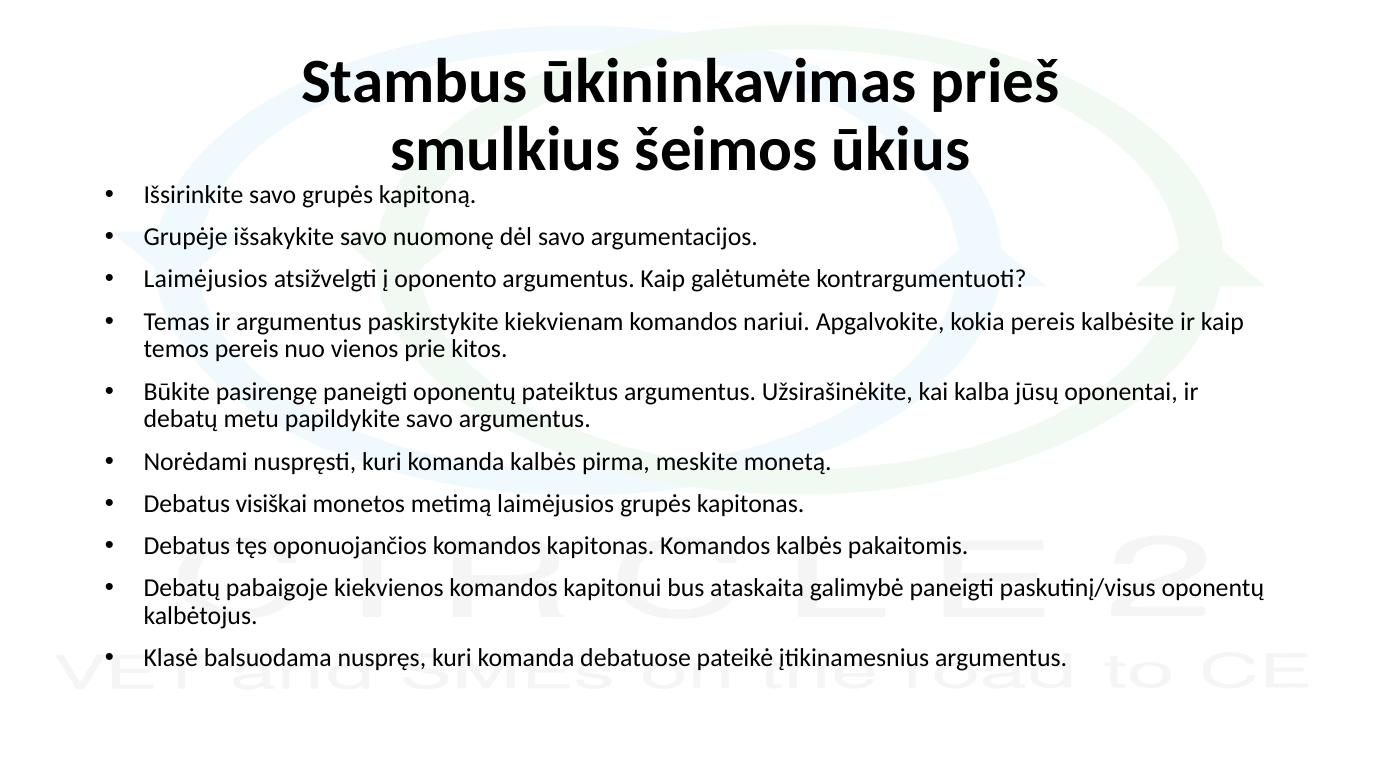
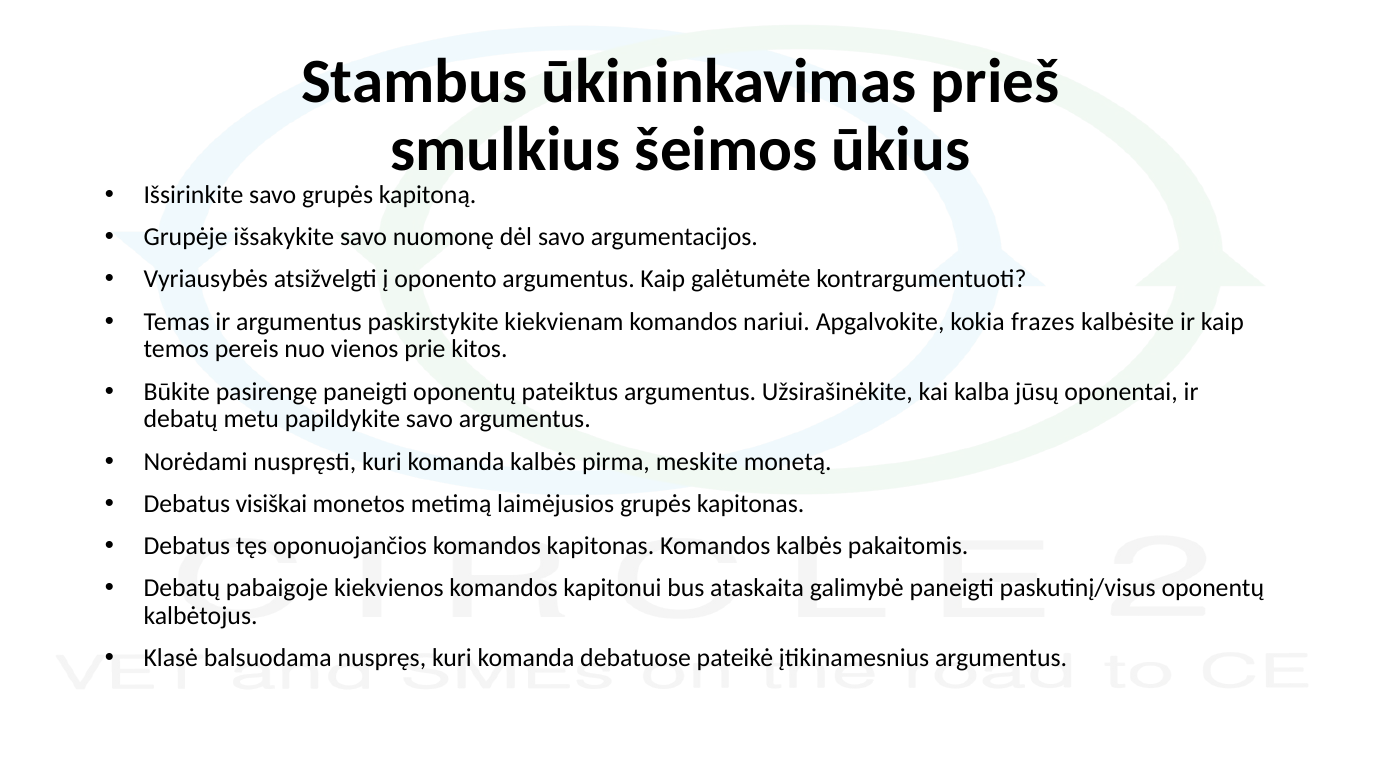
Laimėjusios at (206, 279): Laimėjusios -> Vyriausybės
kokia pereis: pereis -> frazes
